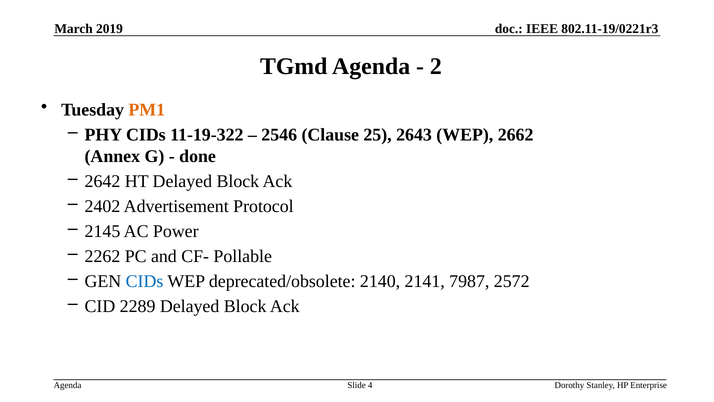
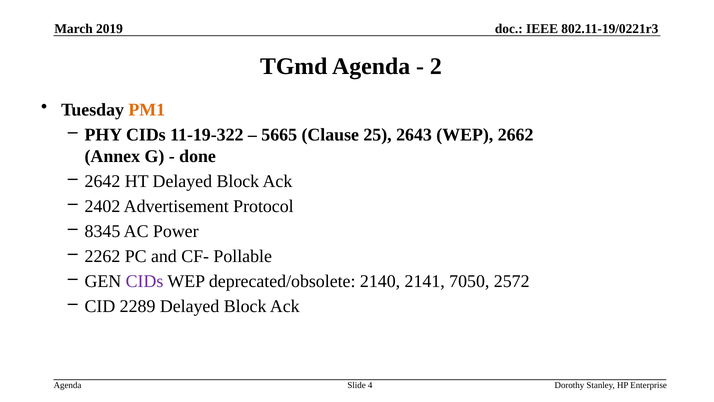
2546: 2546 -> 5665
2145: 2145 -> 8345
CIDs at (145, 281) colour: blue -> purple
7987: 7987 -> 7050
